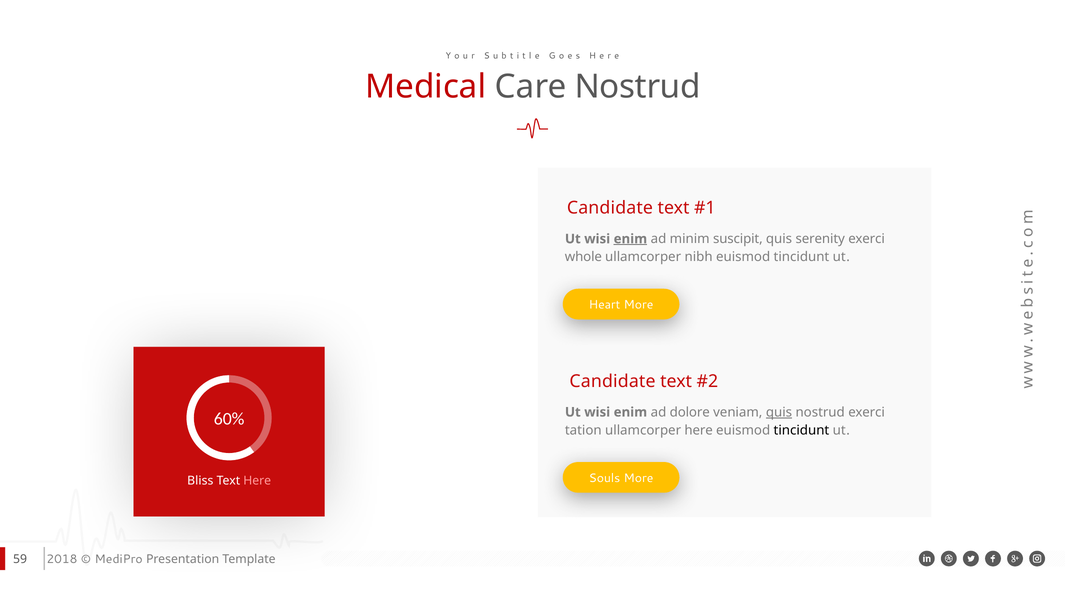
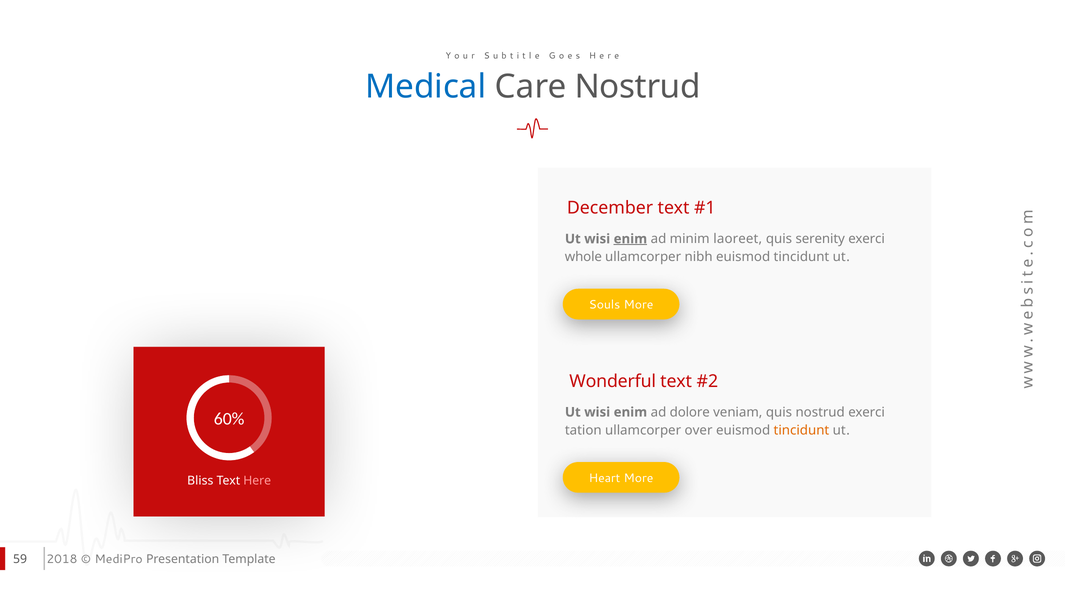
Medical colour: red -> blue
Candidate at (610, 208): Candidate -> December
suscipit: suscipit -> laoreet
Heart: Heart -> Souls
Candidate at (613, 381): Candidate -> Wonderful
quis at (779, 412) underline: present -> none
ullamcorper here: here -> over
tincidunt at (801, 430) colour: black -> orange
Souls: Souls -> Heart
